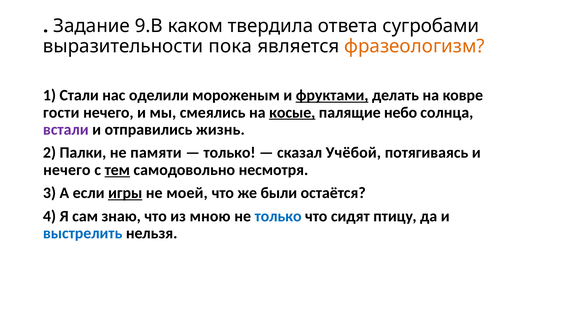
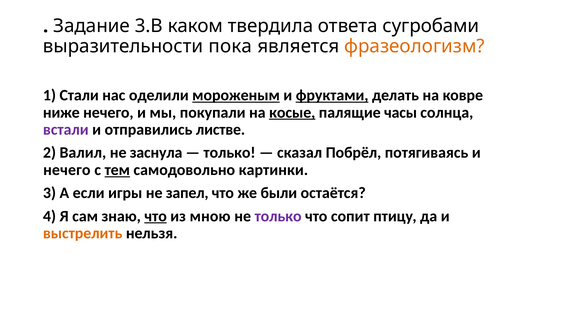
9.В: 9.В -> 3.В
мороженым underline: none -> present
гости: гости -> ниже
смеялись: смеялись -> покупали
небо: небо -> часы
жизнь: жизнь -> листве
Палки: Палки -> Валил
памяти: памяти -> заснула
Учёбой: Учёбой -> Побрёл
несмотря: несмотря -> картинки
игры underline: present -> none
моей: моей -> запел
что at (156, 216) underline: none -> present
только at (278, 216) colour: blue -> purple
сидят: сидят -> сопит
выстрелить colour: blue -> orange
